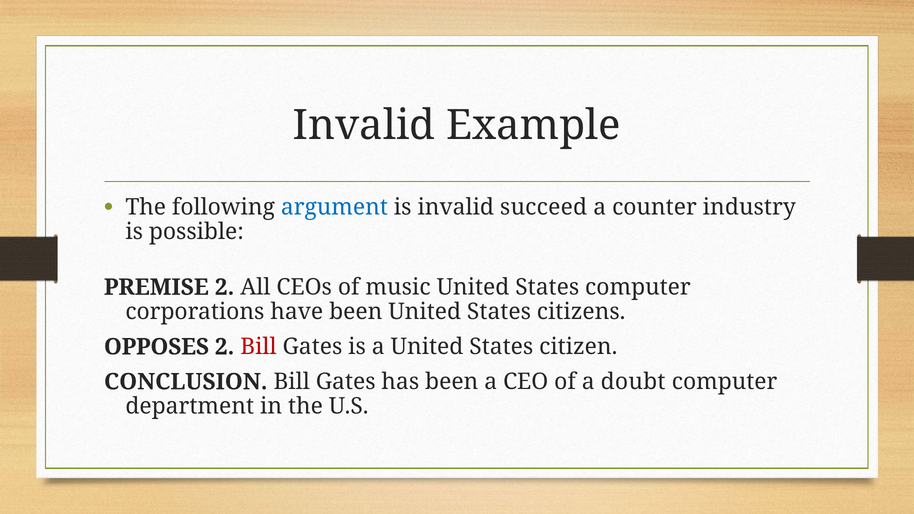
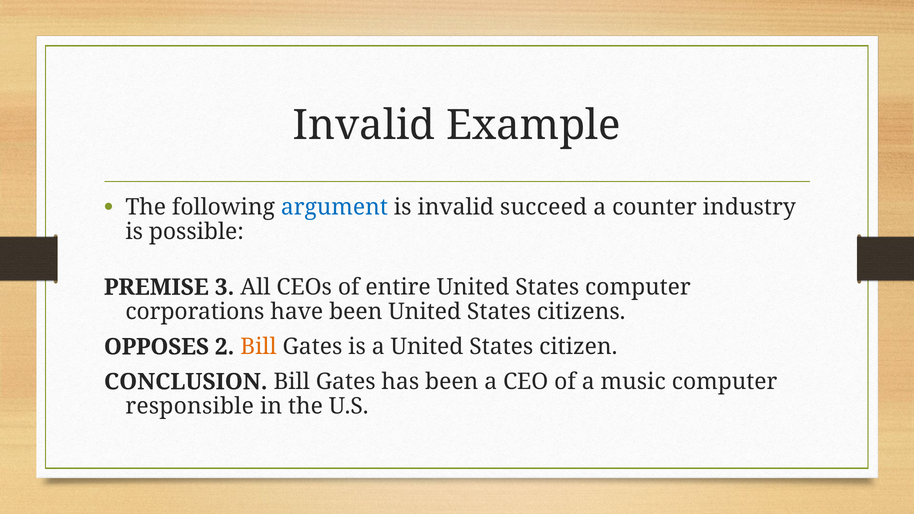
PREMISE 2: 2 -> 3
music: music -> entire
Bill at (258, 347) colour: red -> orange
doubt: doubt -> music
department: department -> responsible
